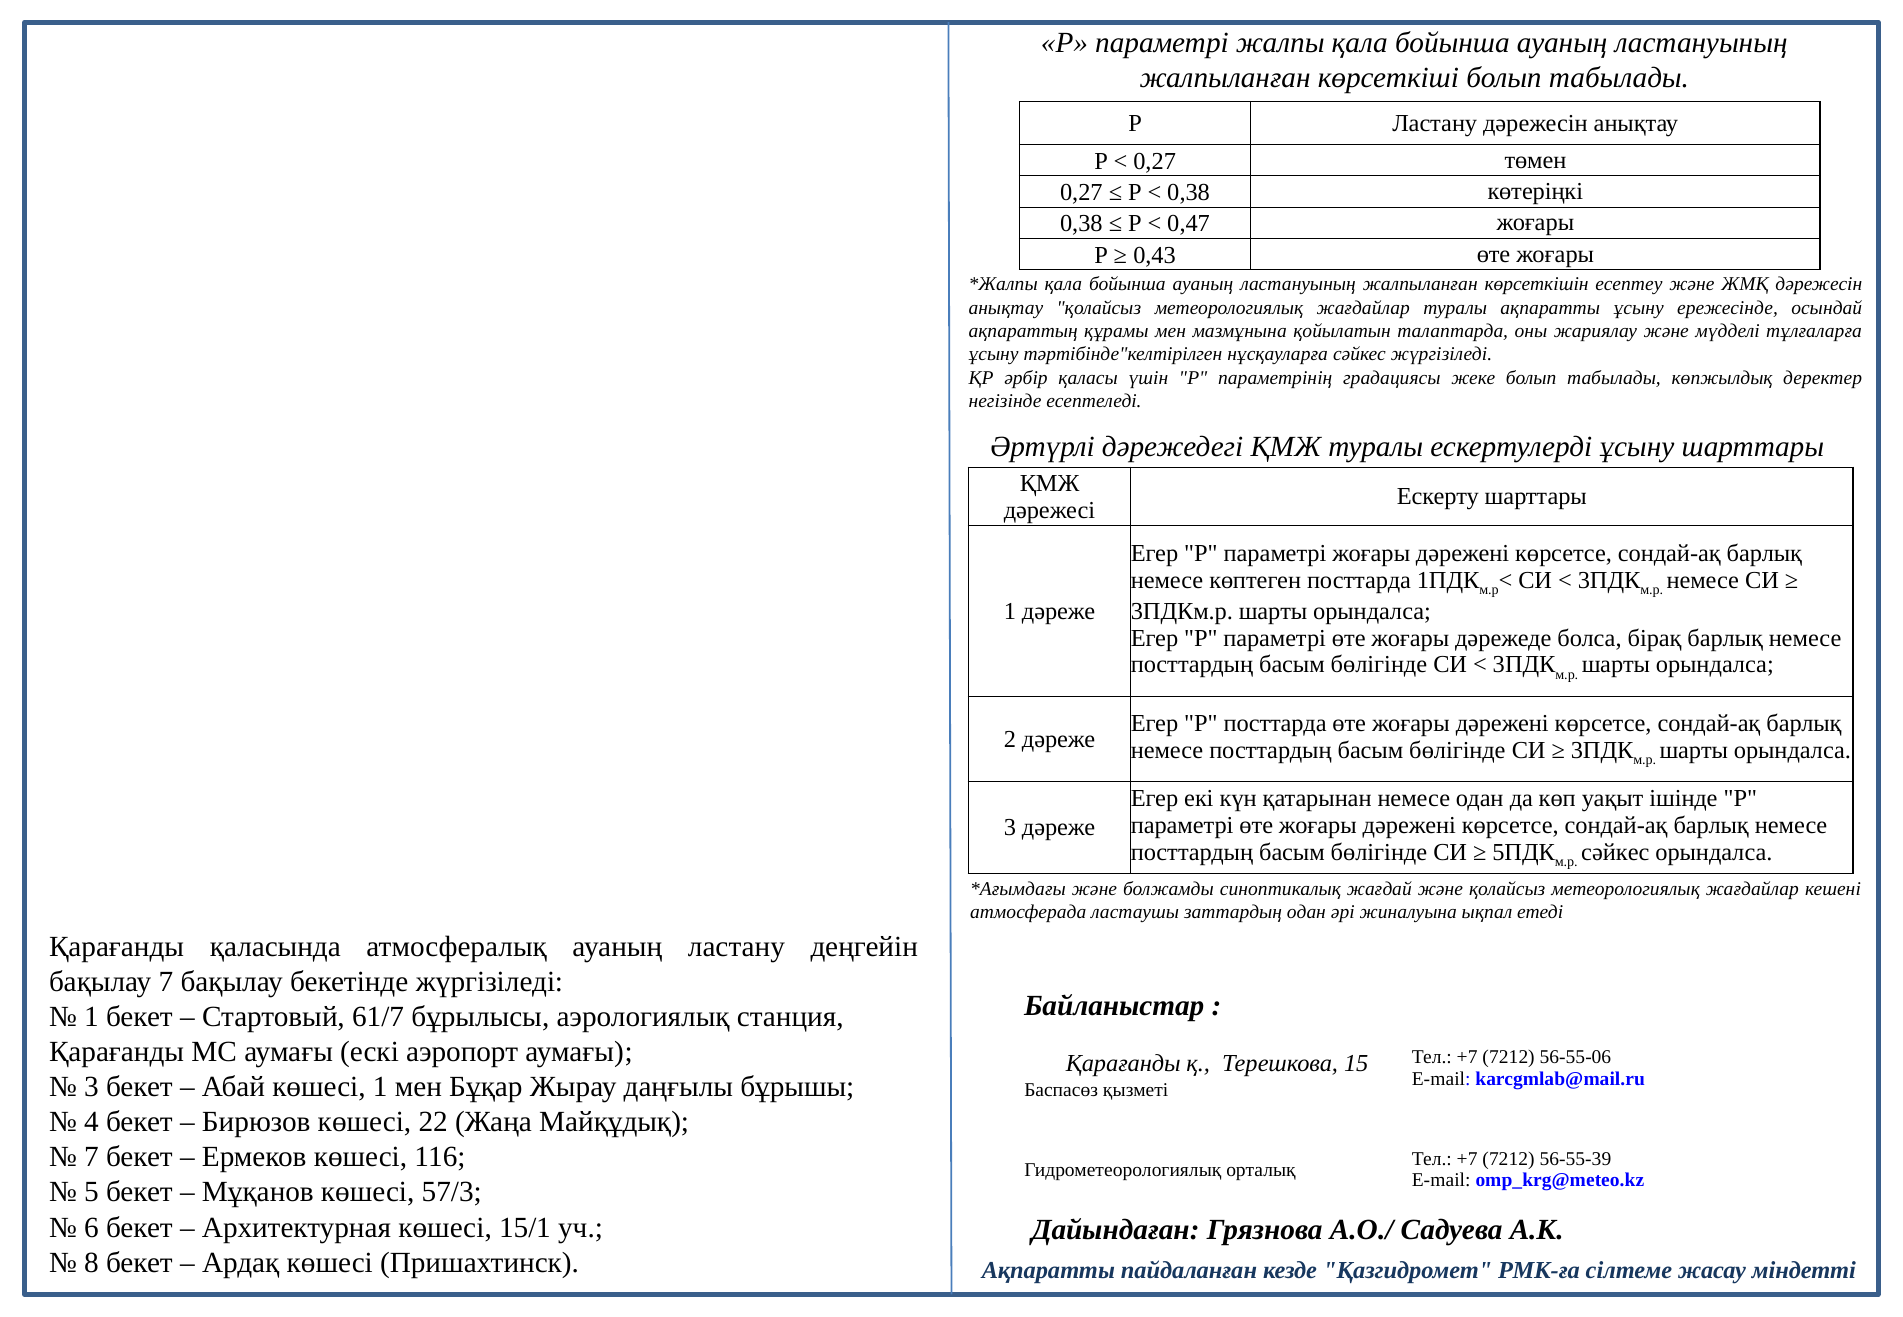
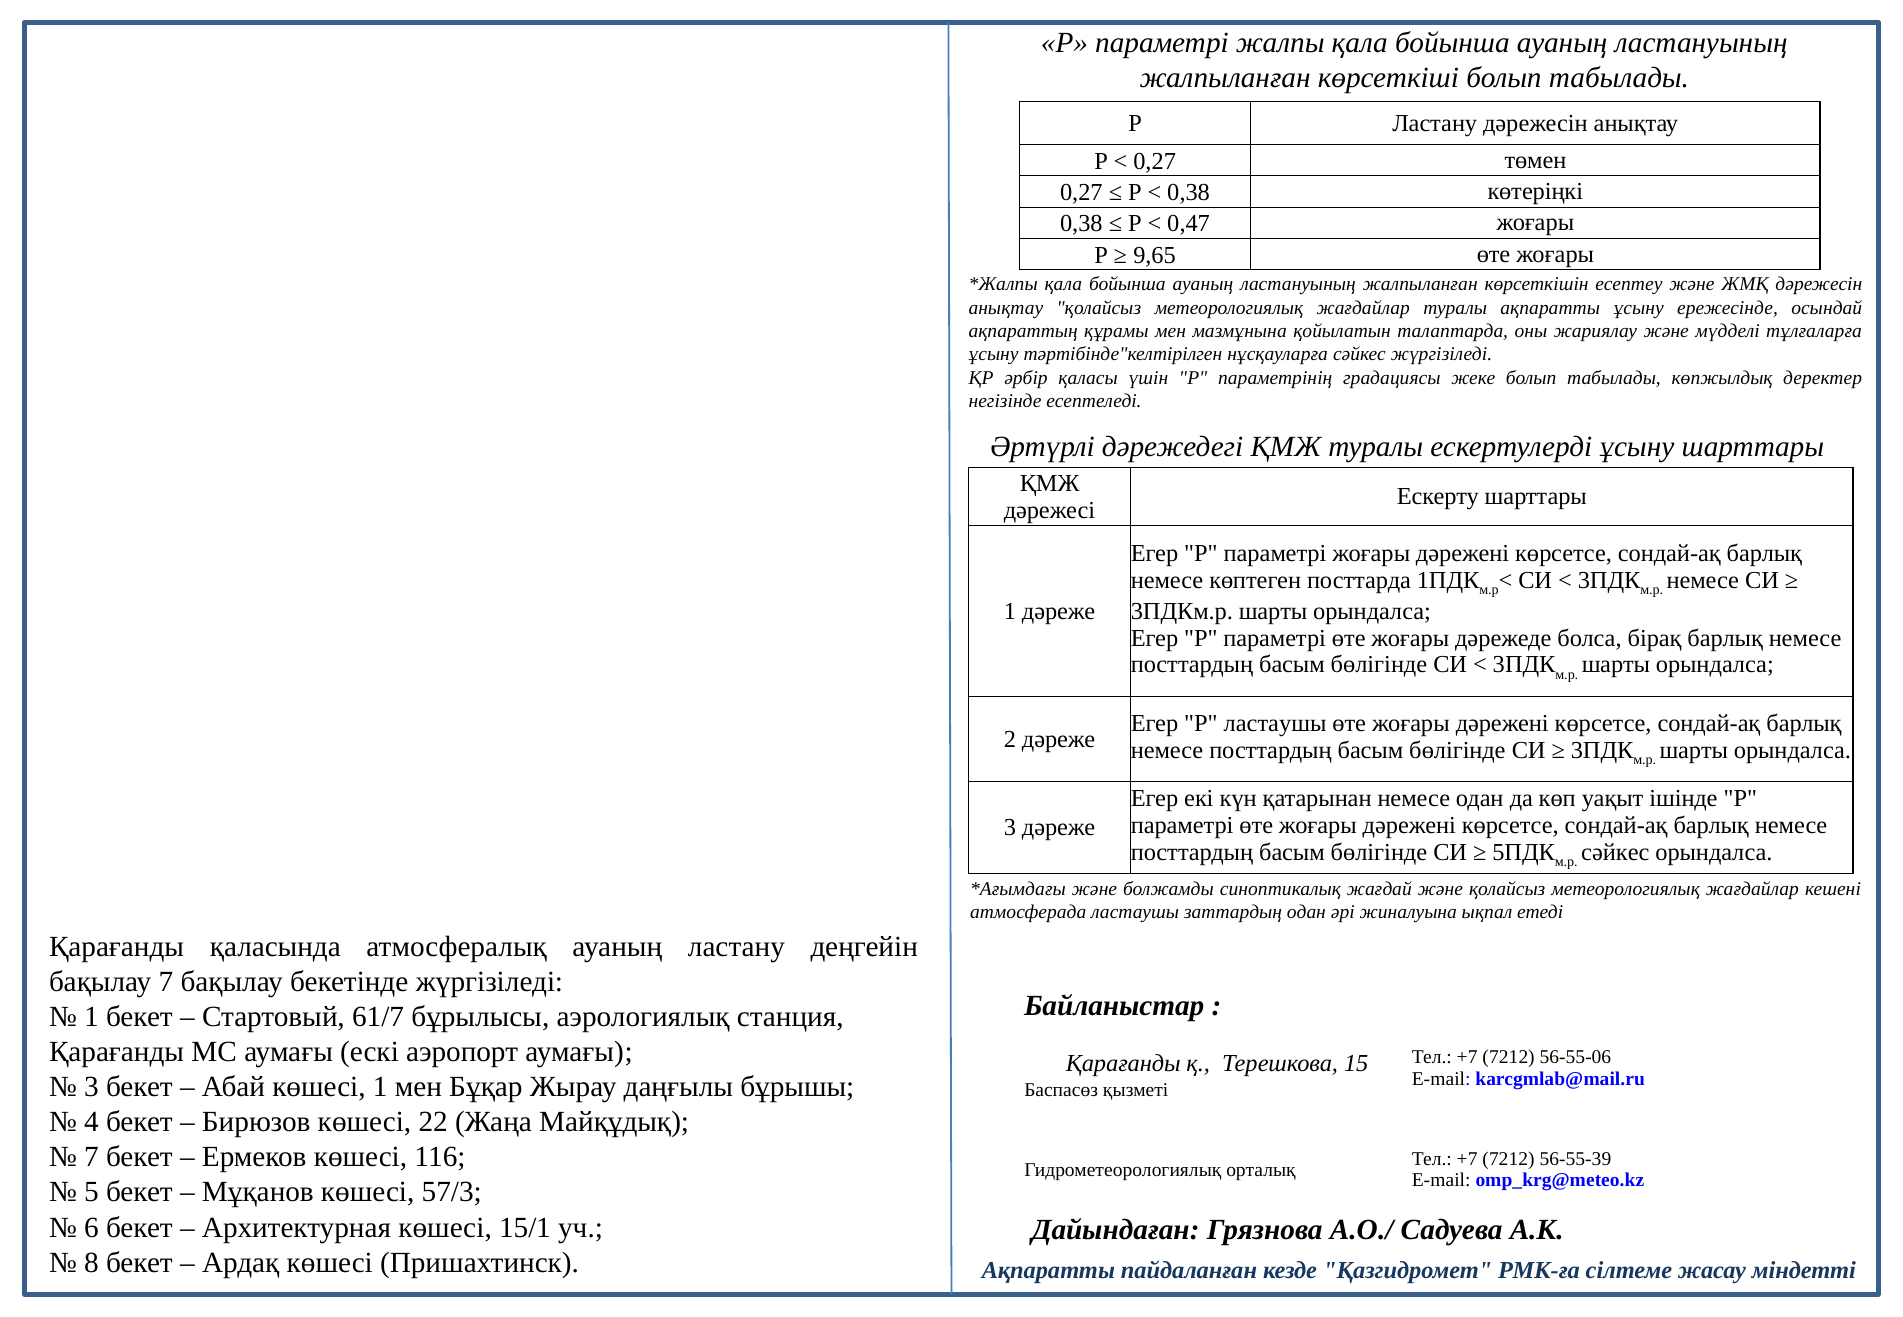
0,43: 0,43 -> 9,65
Р посттарда: посттарда -> ластаушы
